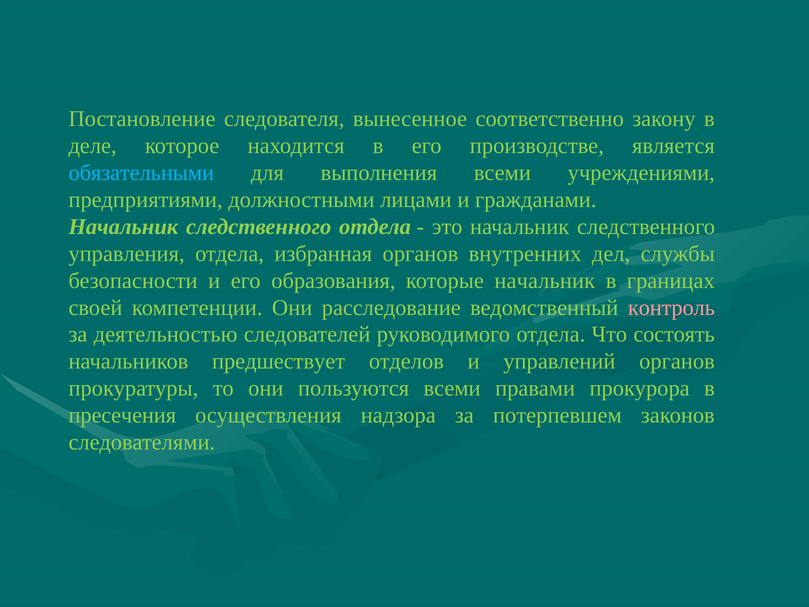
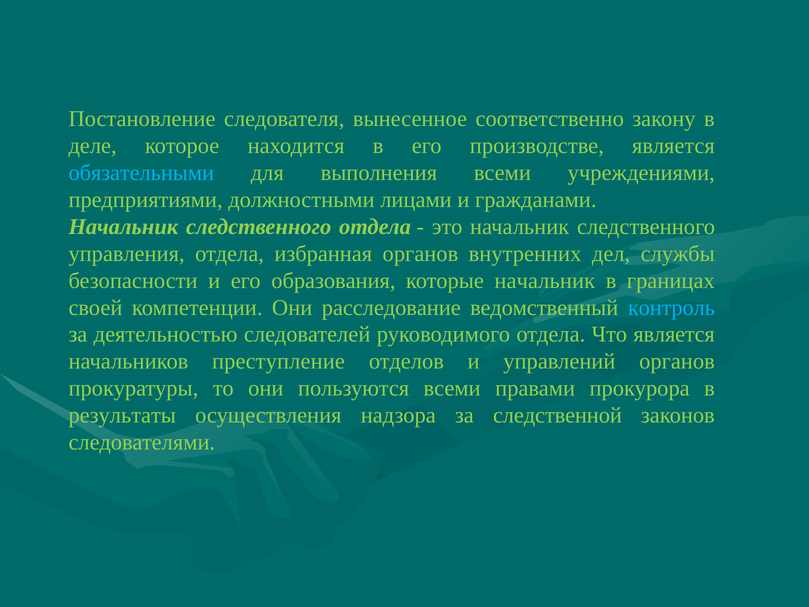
контроль colour: pink -> light blue
Что состоять: состоять -> является
предшествует: предшествует -> преступление
пресечения: пресечения -> результаты
потерпевшем: потерпевшем -> следственной
